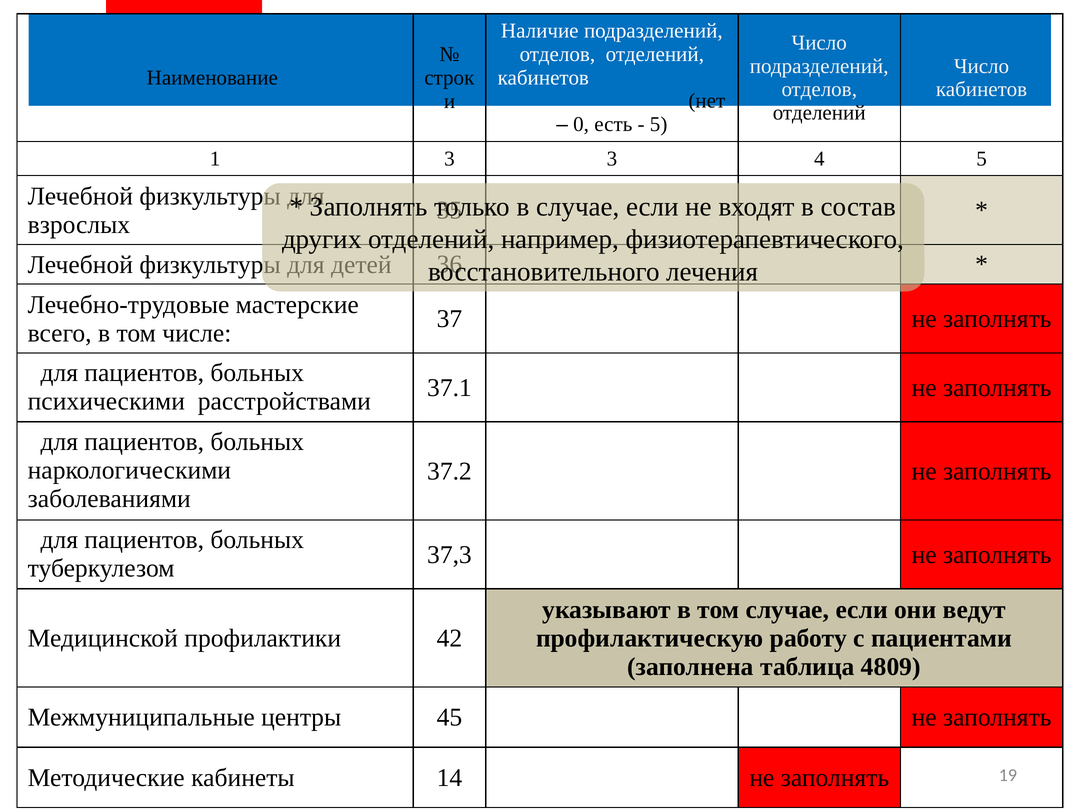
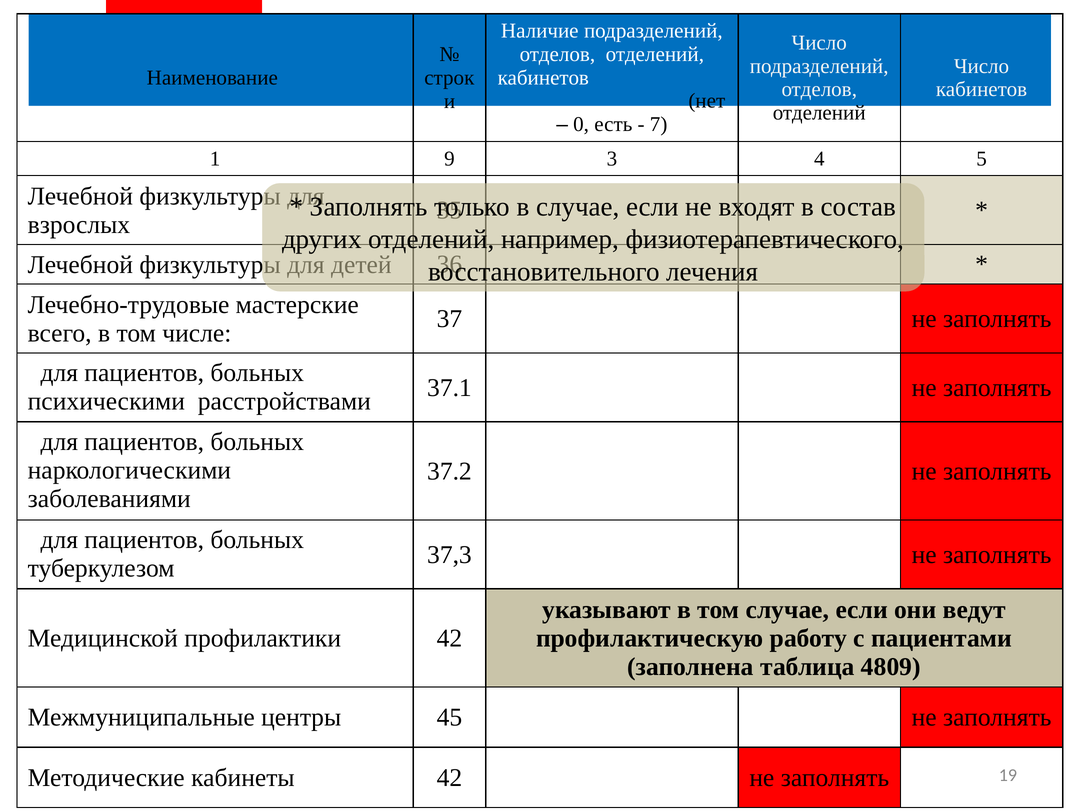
5 at (659, 124): 5 -> 7
1 3: 3 -> 9
кабинеты 14: 14 -> 42
